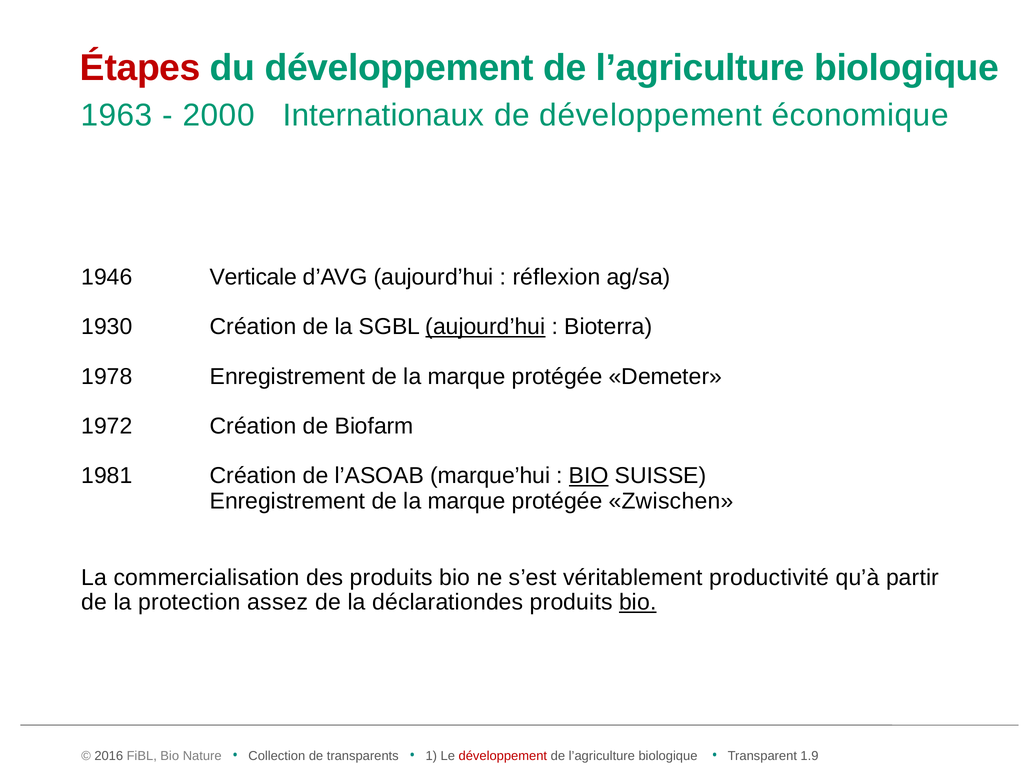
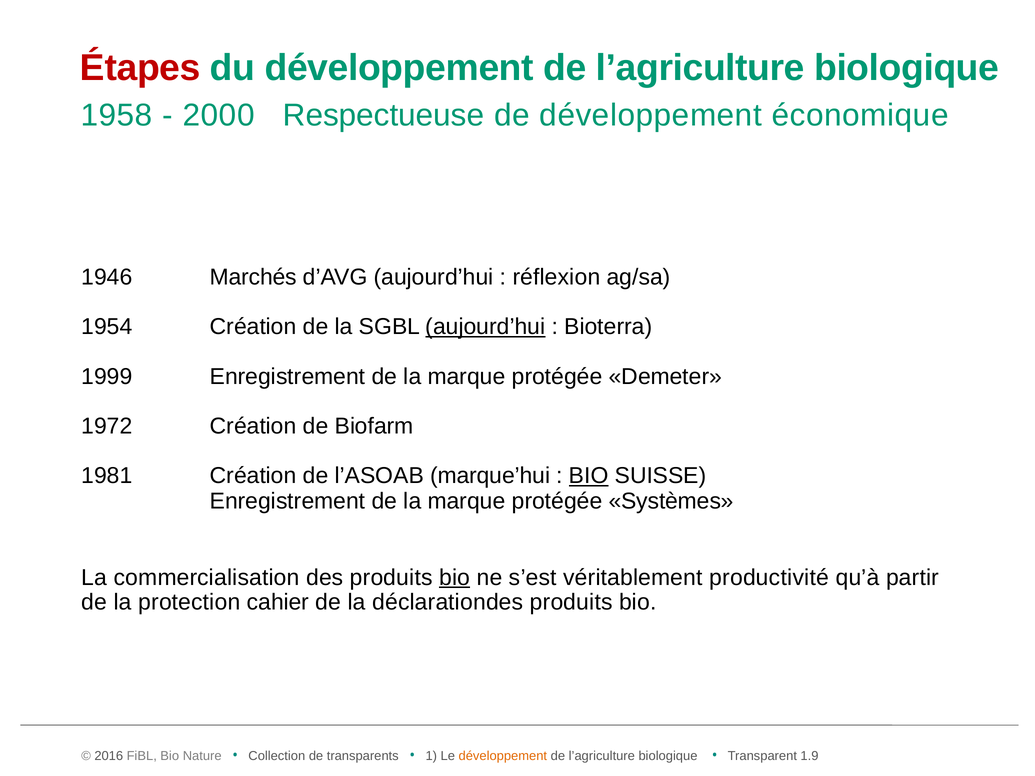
1963: 1963 -> 1958
Internationaux: Internationaux -> Respectueuse
Verticale: Verticale -> Marchés
1930: 1930 -> 1954
1978: 1978 -> 1999
Zwischen: Zwischen -> Systèmes
bio at (455, 578) underline: none -> present
assez: assez -> cahier
bio at (638, 602) underline: present -> none
développement at (503, 756) colour: red -> orange
